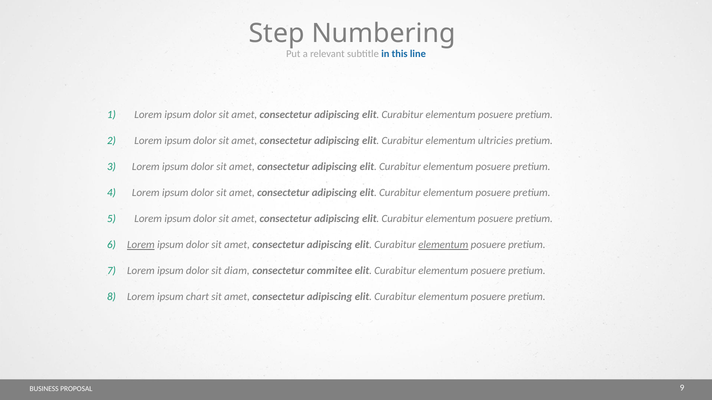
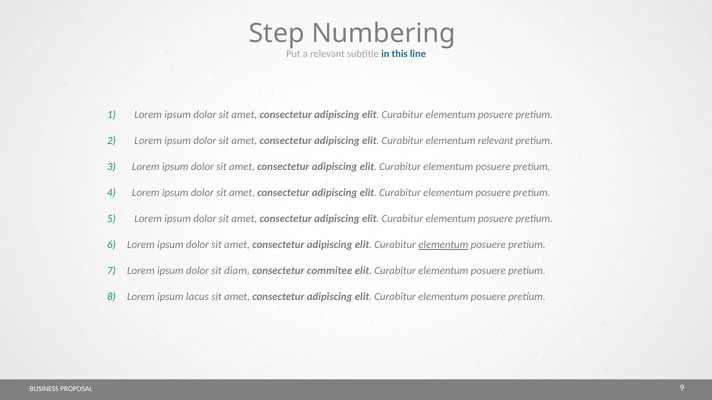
elementum ultricies: ultricies -> relevant
Lorem at (141, 245) underline: present -> none
chart: chart -> lacus
